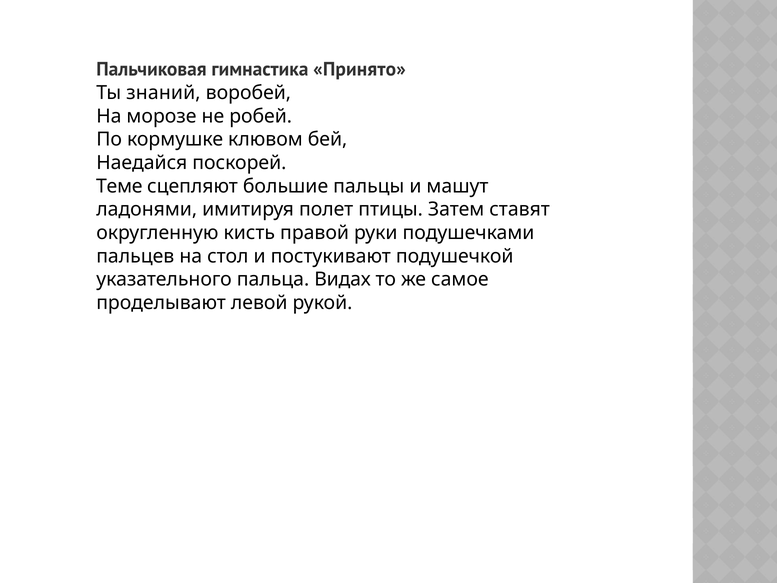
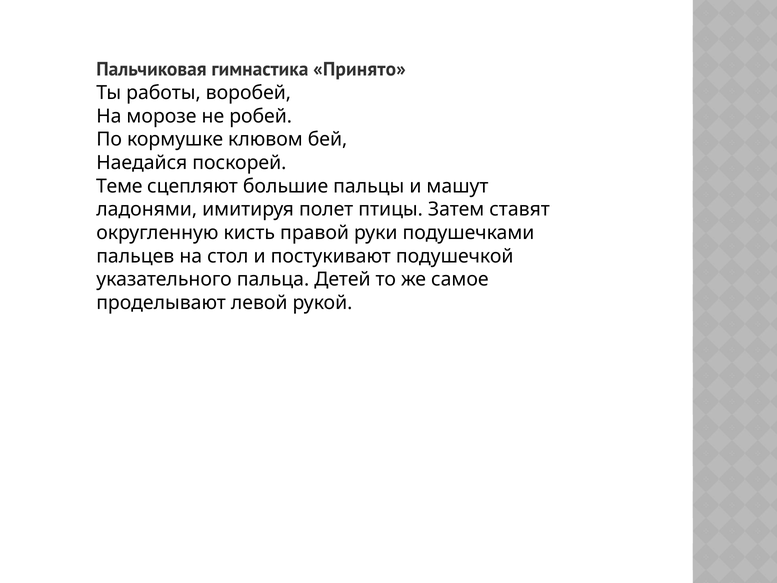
знаний: знаний -> работы
Видах: Видах -> Детей
